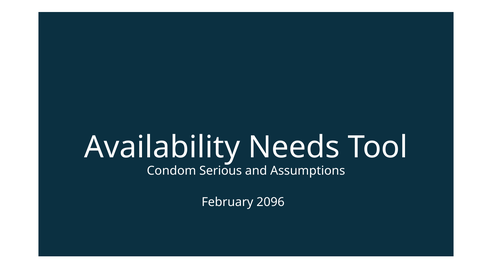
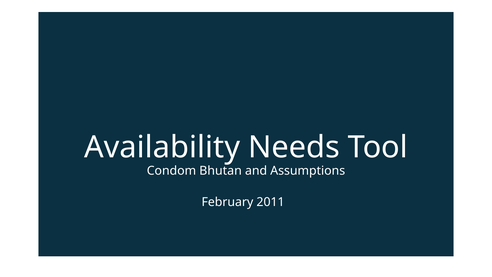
Serious: Serious -> Bhutan
2096: 2096 -> 2011
